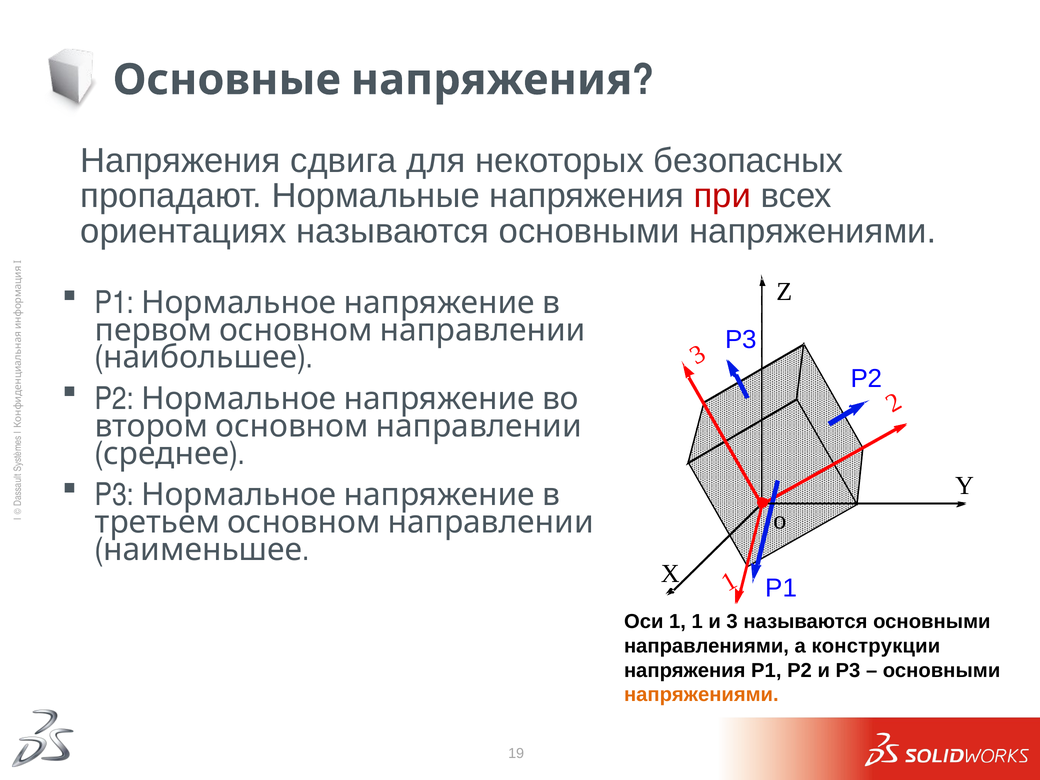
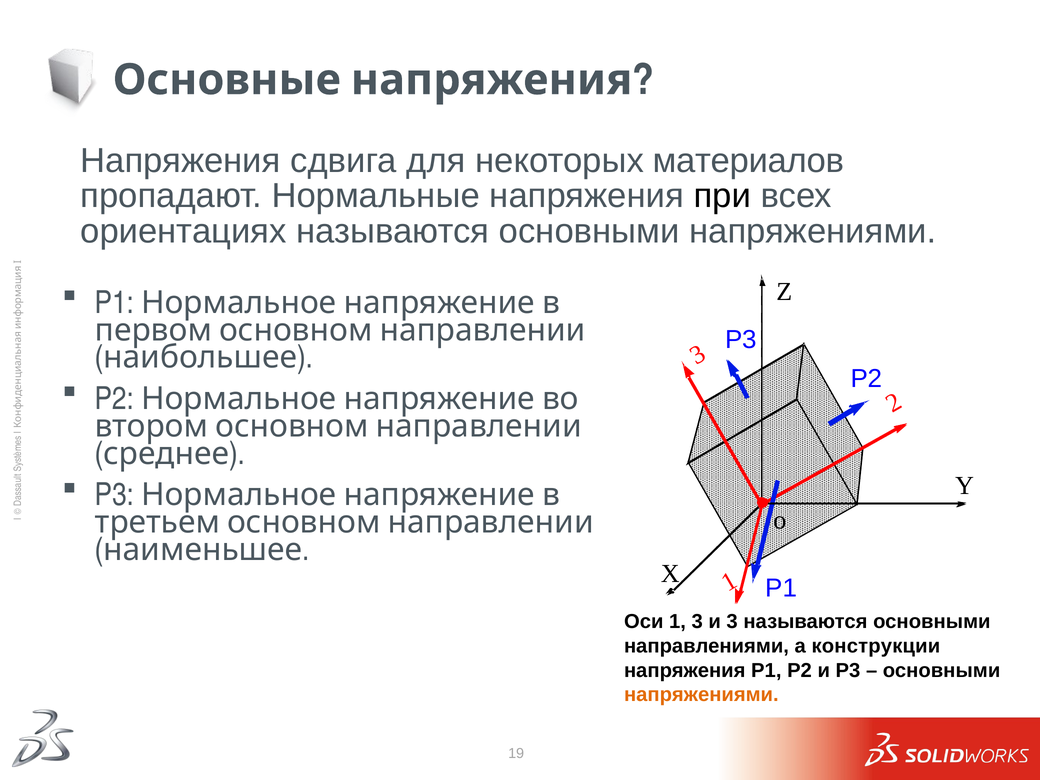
безопасных: безопасных -> материалов
при colour: red -> black
1 1: 1 -> 3
